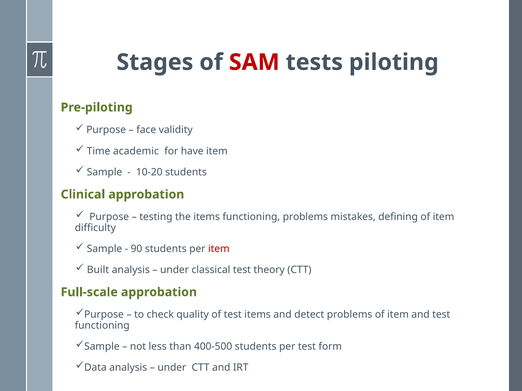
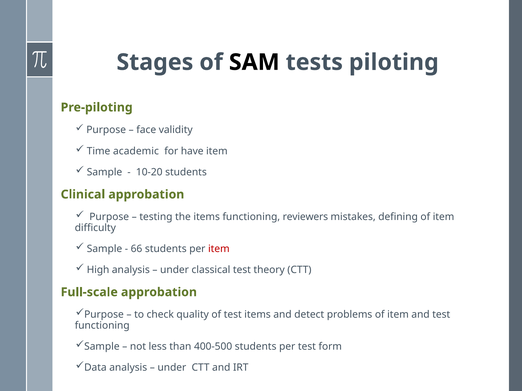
SAM colour: red -> black
functioning problems: problems -> reviewers
90: 90 -> 66
Built: Built -> High
